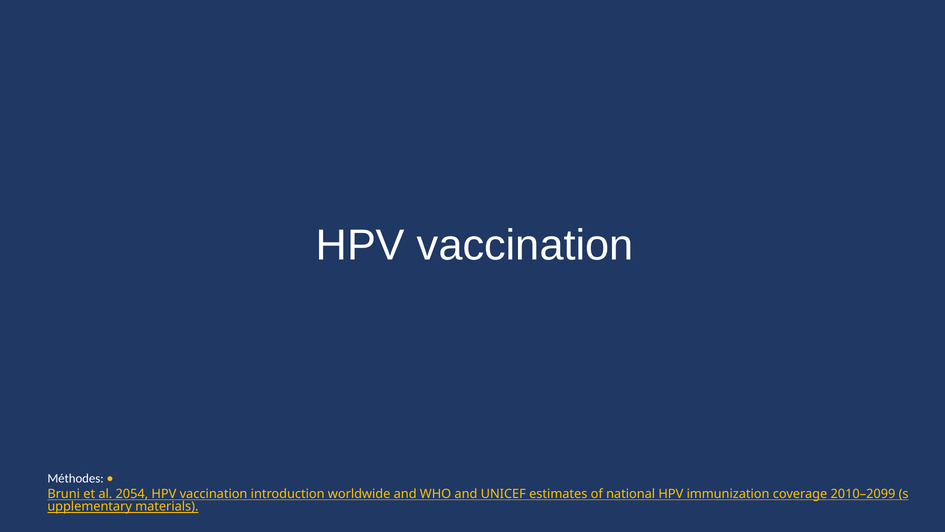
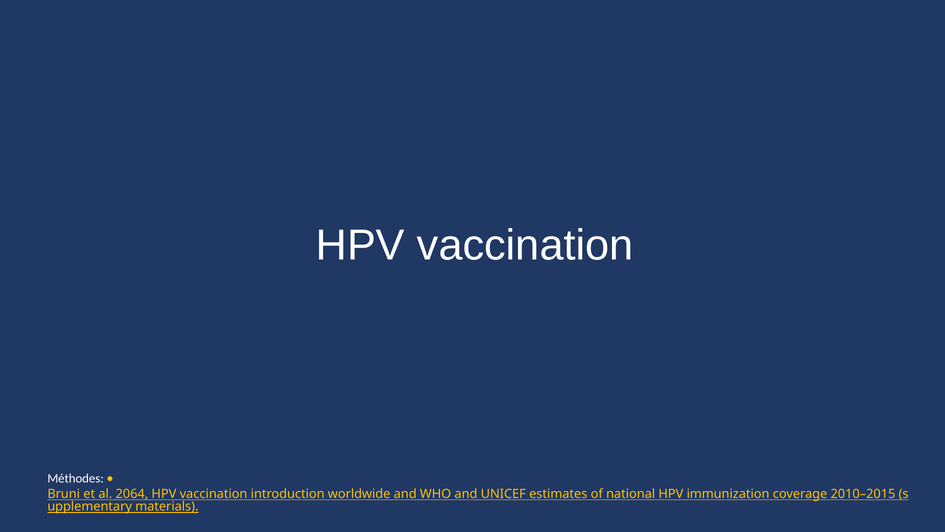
2054: 2054 -> 2064
2010–2099: 2010–2099 -> 2010–2015
